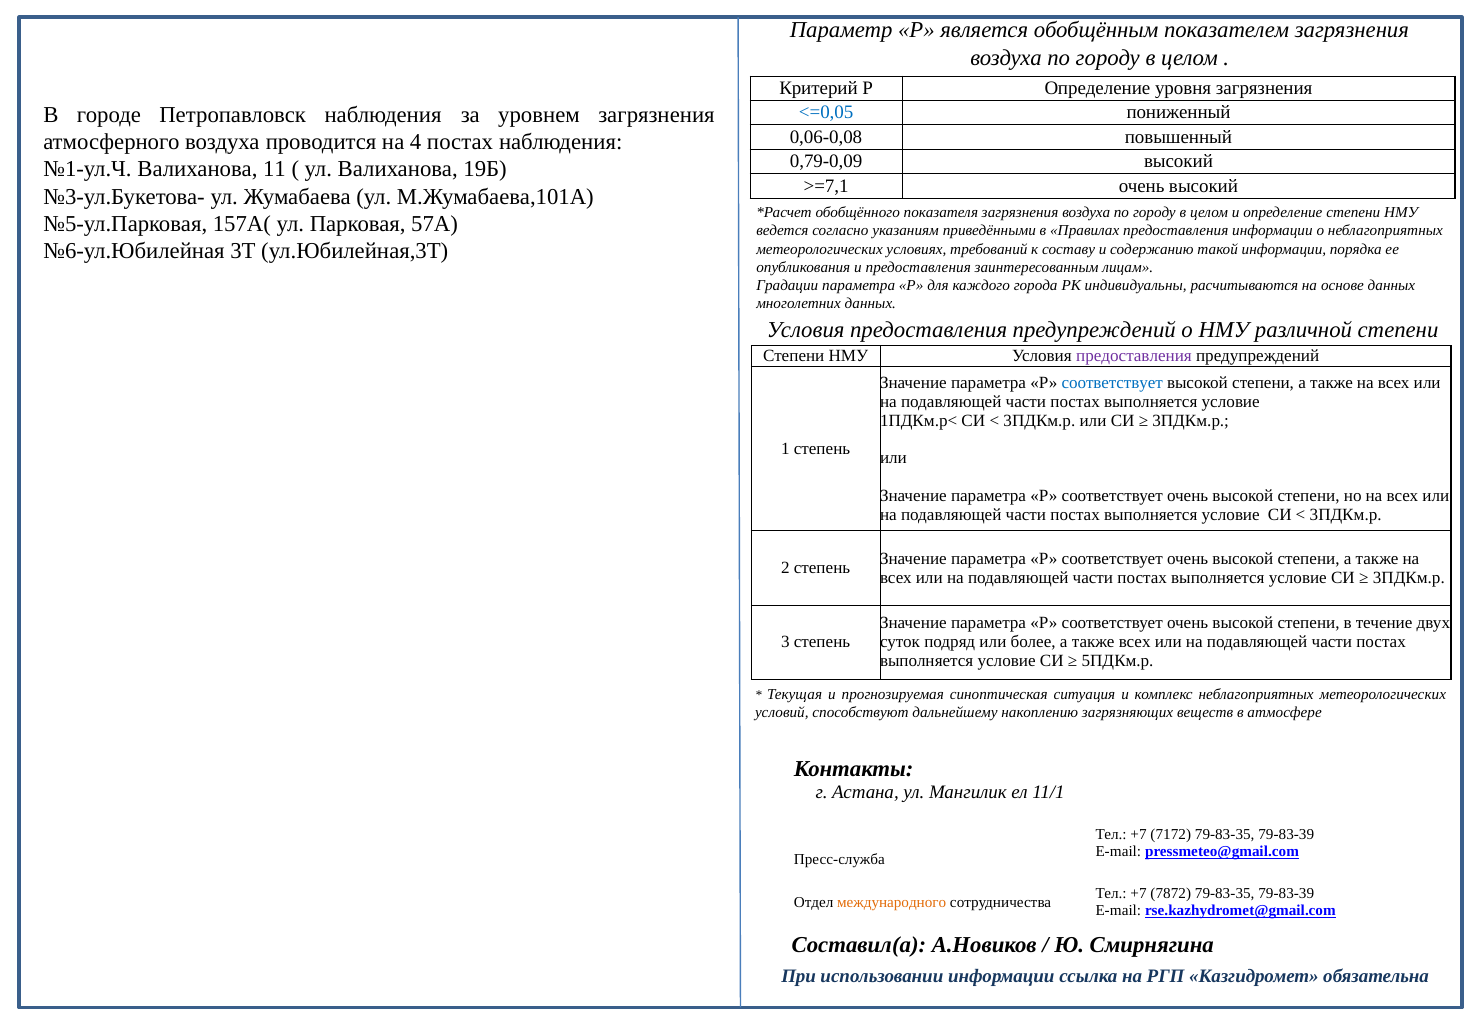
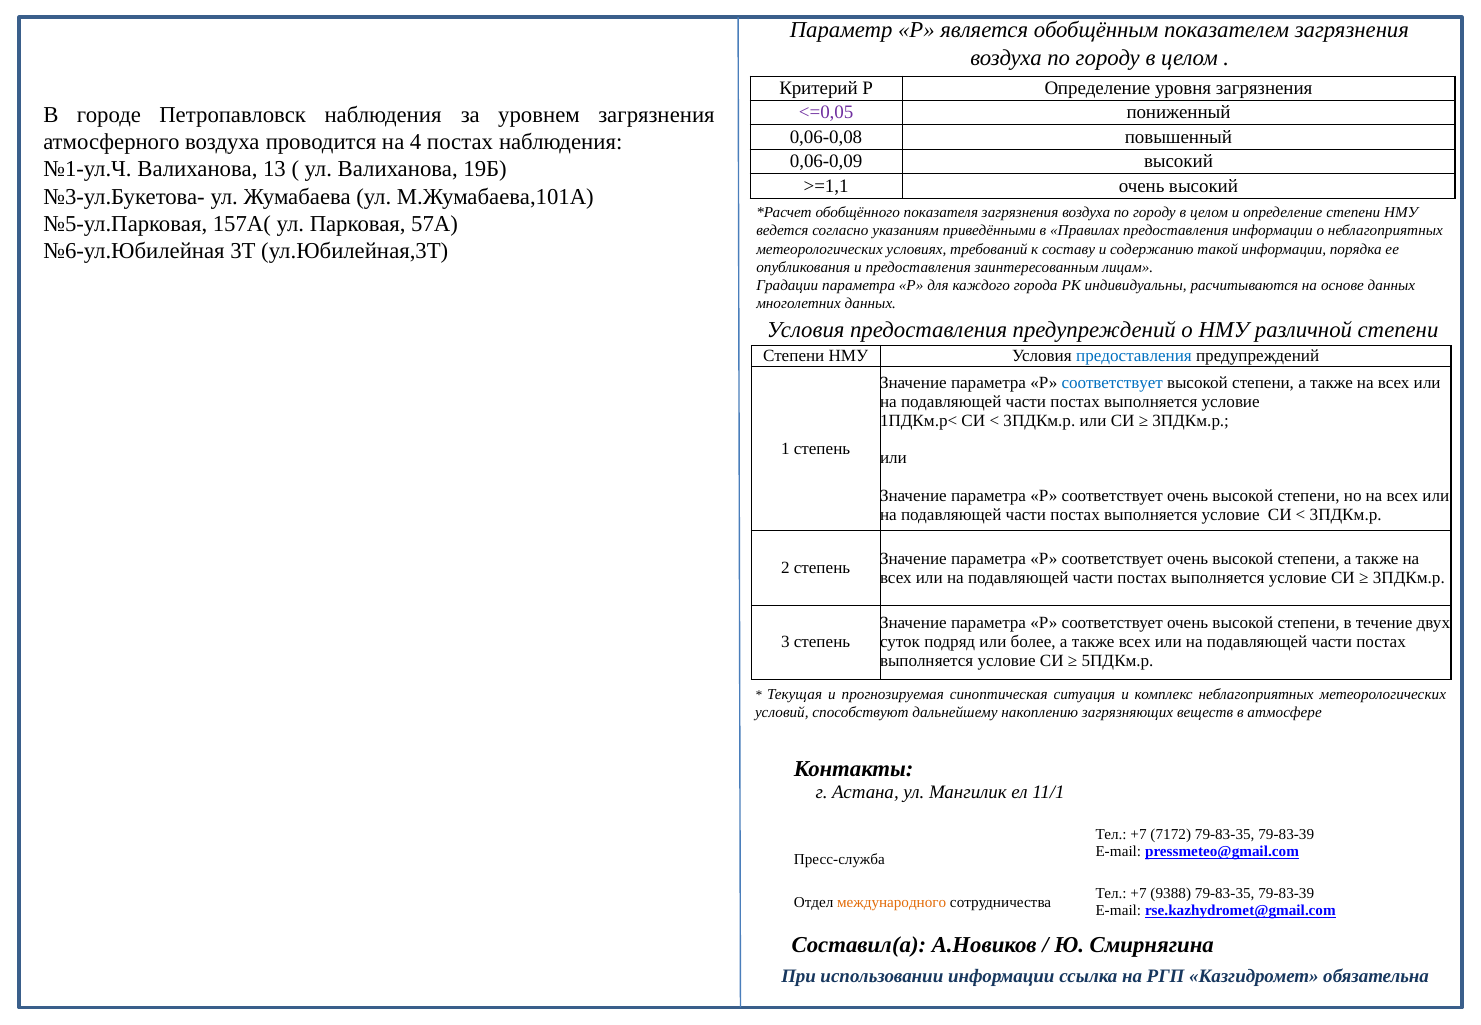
<=0,05 colour: blue -> purple
0,79-0,09: 0,79-0,09 -> 0,06-0,09
11: 11 -> 13
>=7,1: >=7,1 -> >=1,1
предоставления at (1134, 356) colour: purple -> blue
7872: 7872 -> 9388
